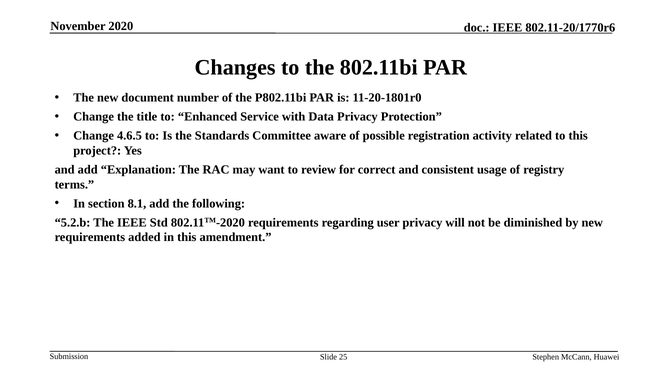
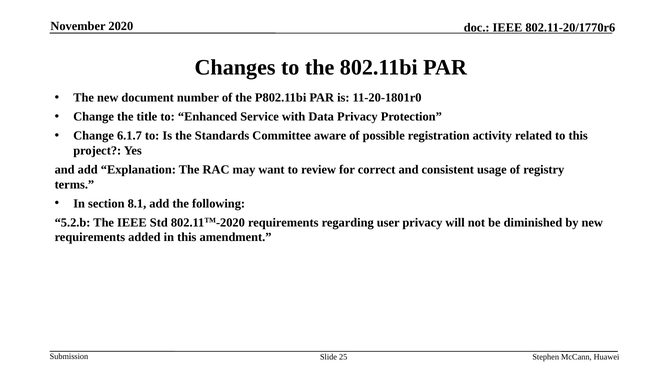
4.6.5: 4.6.5 -> 6.1.7
